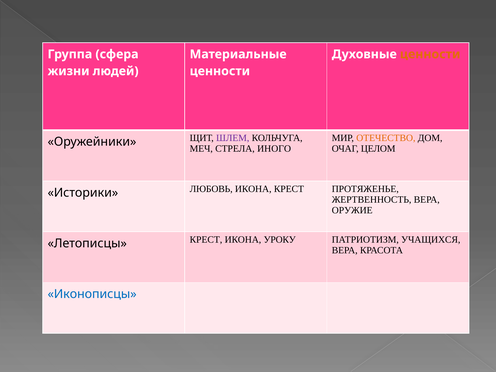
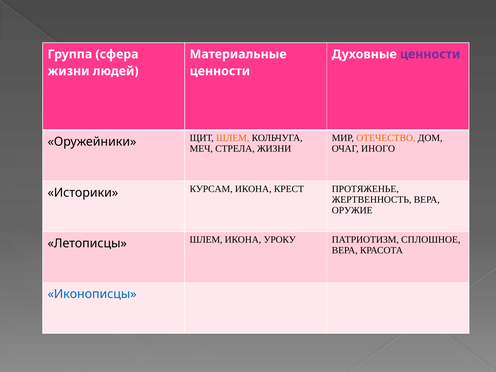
ценности at (430, 54) colour: orange -> purple
ШЛЕМ at (233, 138) colour: purple -> orange
СТРЕЛА ИНОГО: ИНОГО -> ЖИЗНИ
ЦЕЛОМ: ЦЕЛОМ -> ИНОГО
ЛЮБОВЬ: ЛЮБОВЬ -> КУРСАМ
Летописцы КРЕСТ: КРЕСТ -> ШЛЕМ
УЧАЩИХСЯ: УЧАЩИХСЯ -> СПЛОШНОЕ
